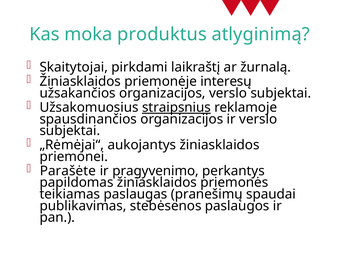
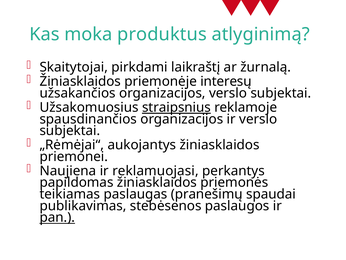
Parašėte: Parašėte -> Naujiena
pragyvenimo: pragyvenimo -> reklamuojasi
pan underline: none -> present
